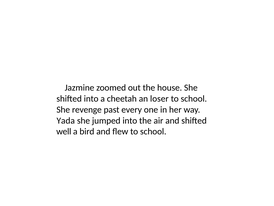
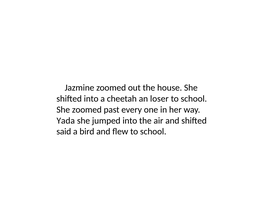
She revenge: revenge -> zoomed
well: well -> said
